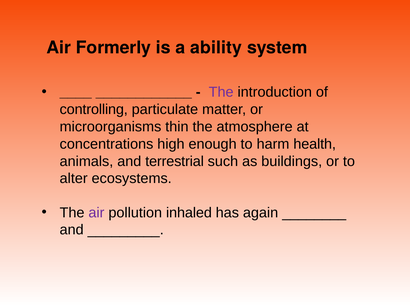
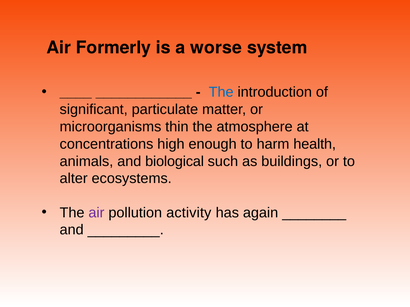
ability: ability -> worse
The at (221, 92) colour: purple -> blue
controlling: controlling -> significant
terrestrial: terrestrial -> biological
inhaled: inhaled -> activity
